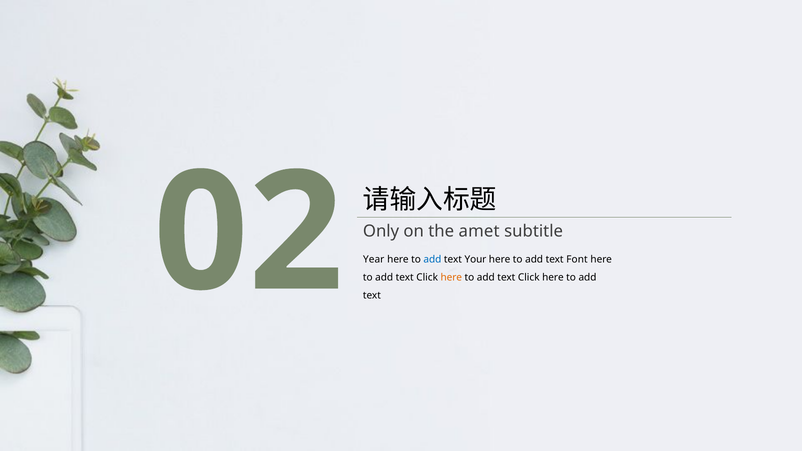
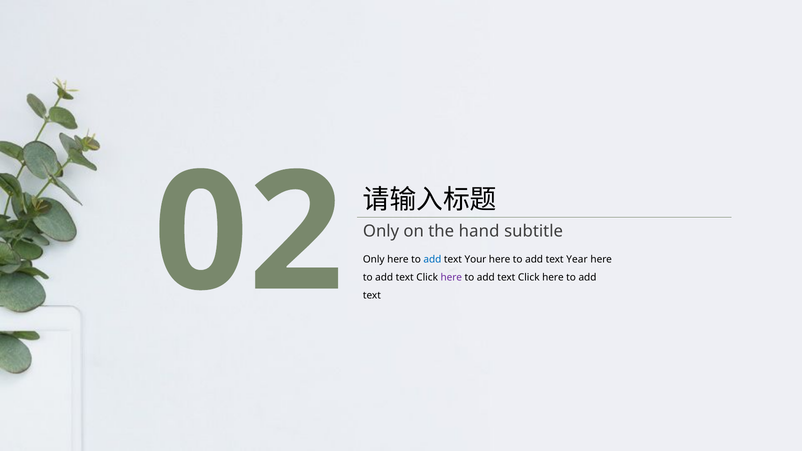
amet: amet -> hand
Year at (374, 259): Year -> Only
Font: Font -> Year
here at (451, 277) colour: orange -> purple
